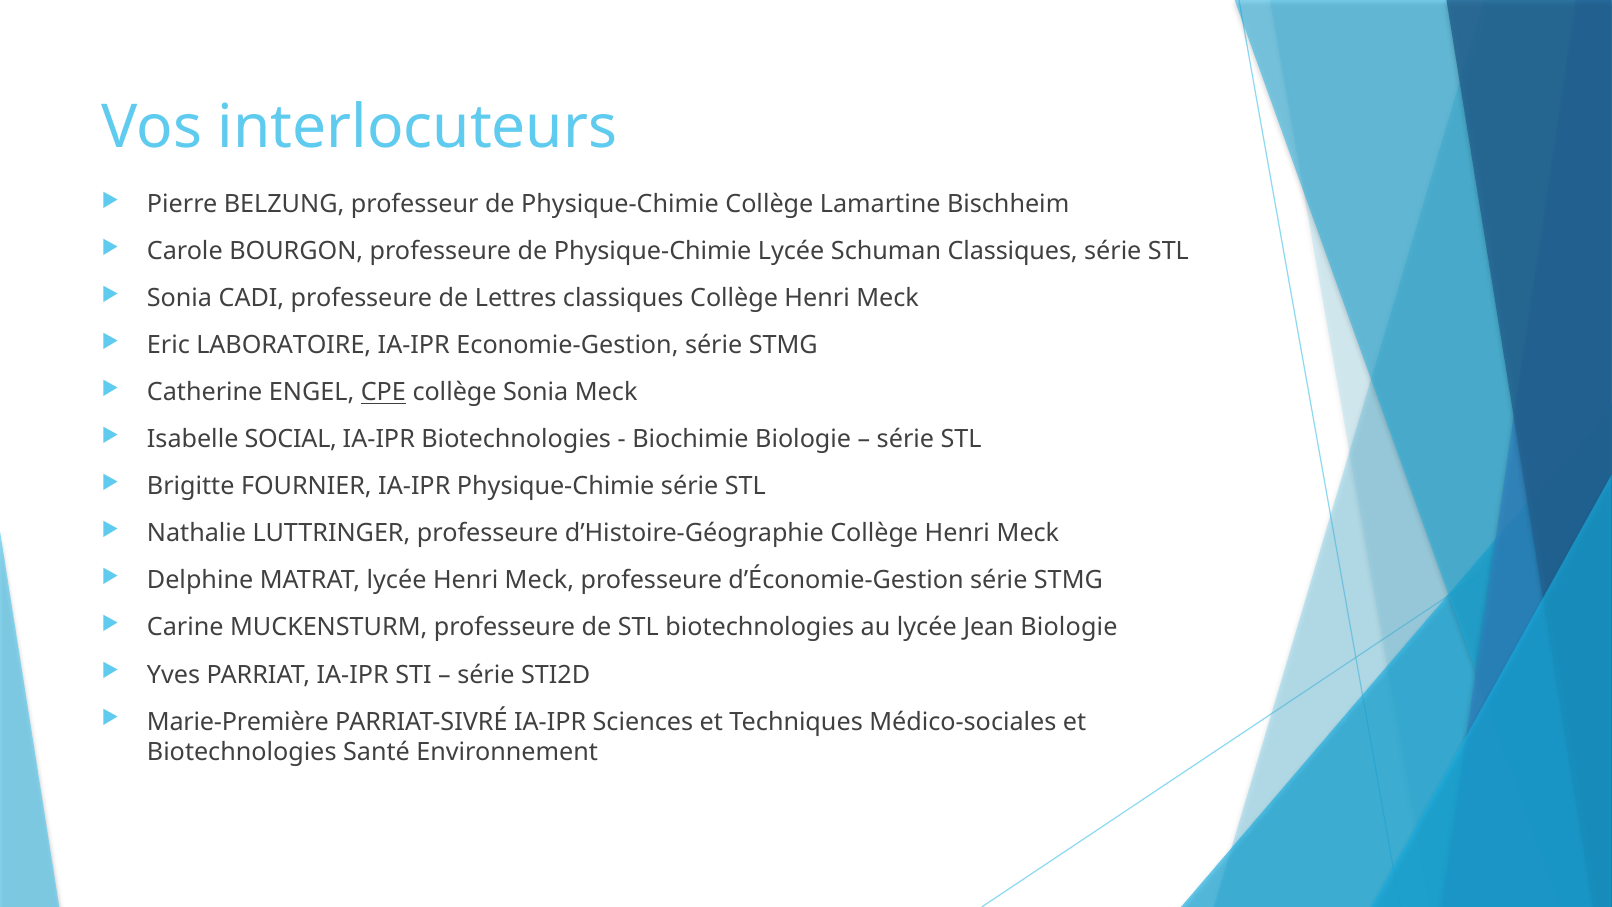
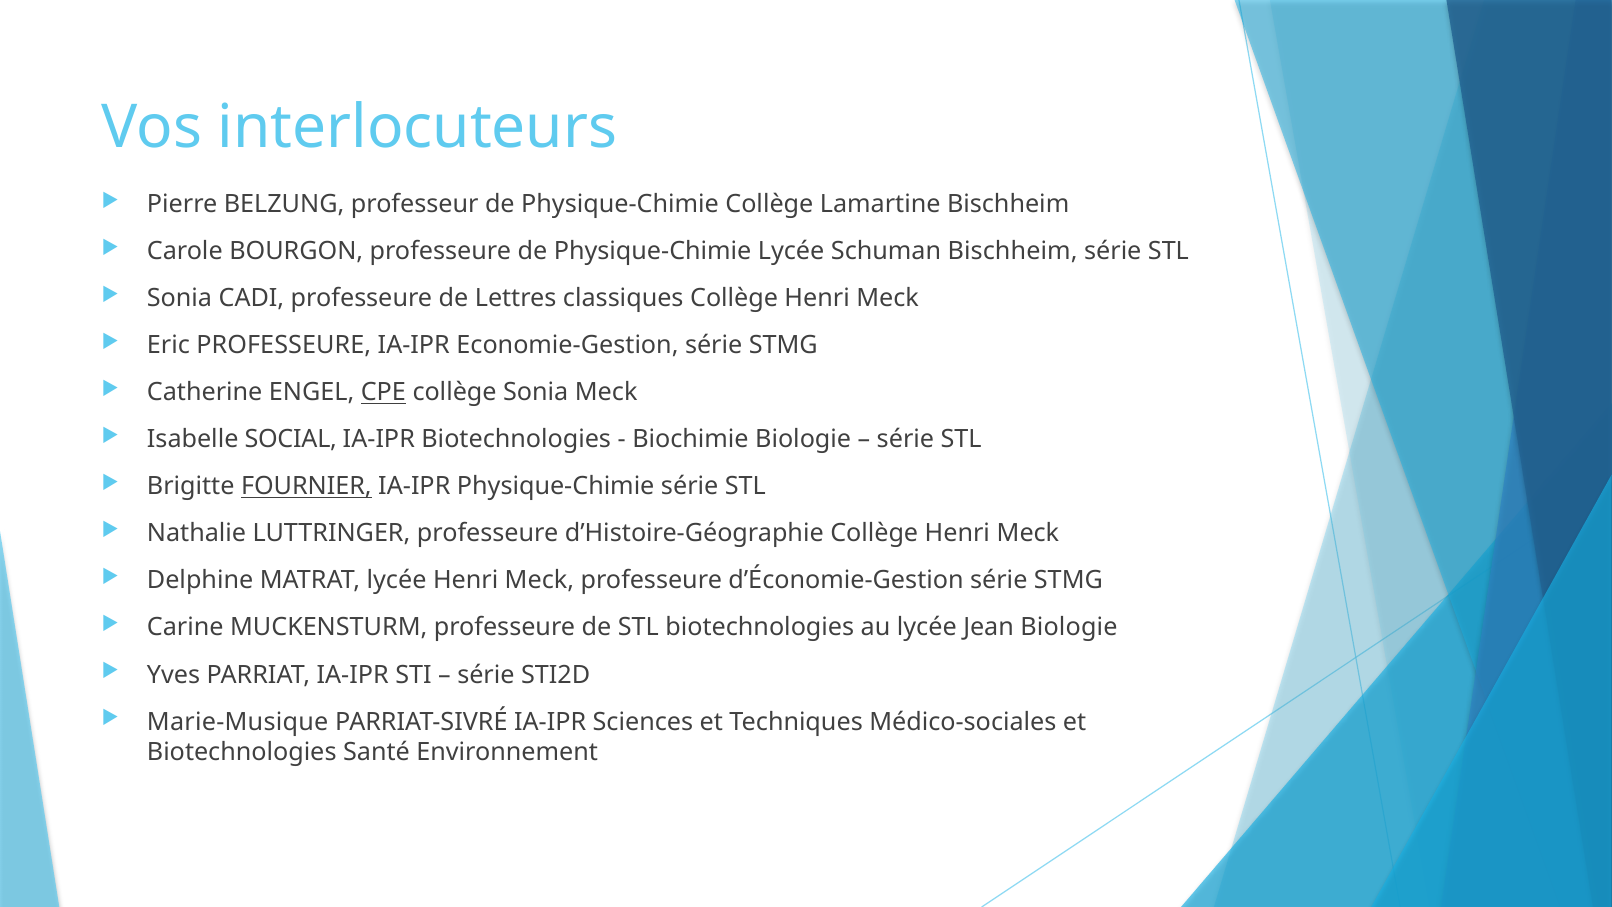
Schuman Classiques: Classiques -> Bischheim
Eric LABORATOIRE: LABORATOIRE -> PROFESSEURE
FOURNIER underline: none -> present
Marie-Première: Marie-Première -> Marie-Musique
